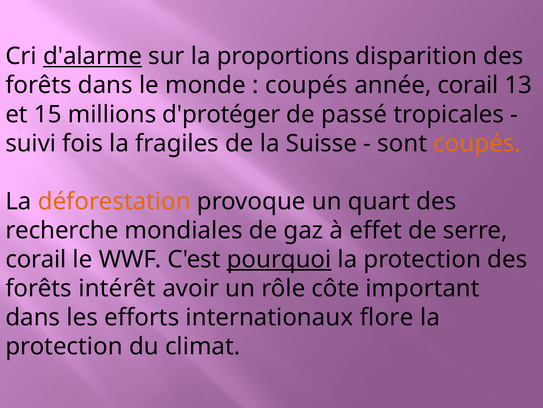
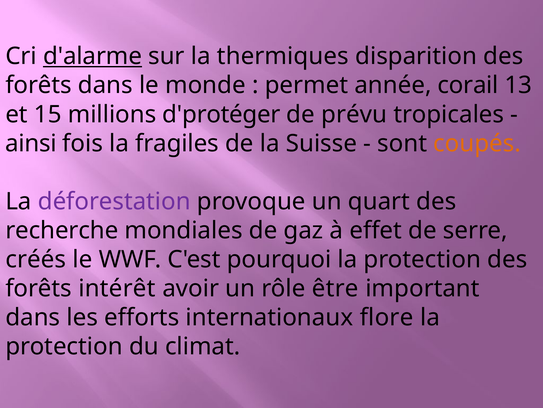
proportions: proportions -> thermiques
coupés at (306, 85): coupés -> permet
passé: passé -> prévu
suivi: suivi -> ainsi
déforestation colour: orange -> purple
corail at (36, 259): corail -> créés
pourquoi underline: present -> none
côte: côte -> être
